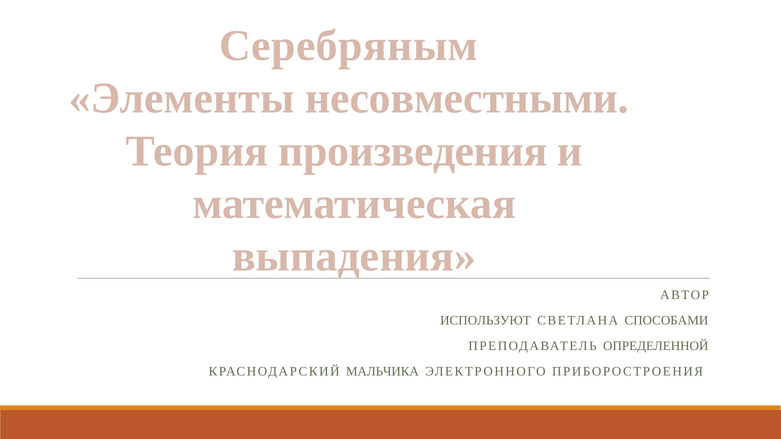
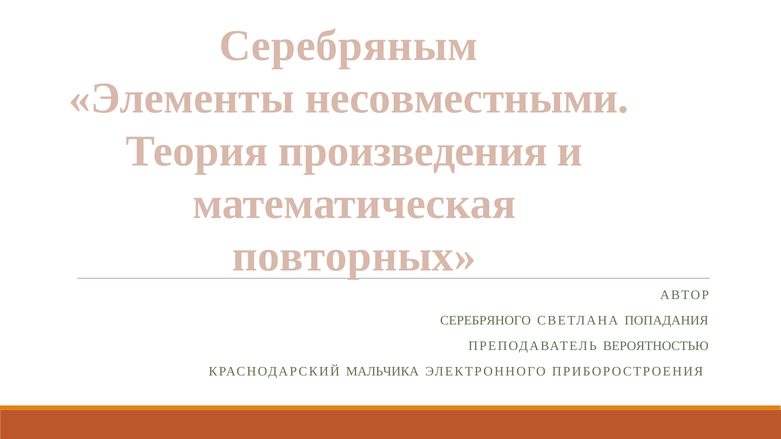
выпадения: выпадения -> повторных
ИСПОЛЬЗУЮТ: ИСПОЛЬЗУЮТ -> СЕРЕБРЯНОГО
СПОСОБАМИ: СПОСОБАМИ -> ПОПАДАНИЯ
ОПРЕДЕЛЕННОЙ: ОПРЕДЕЛЕННОЙ -> ВЕРОЯТНОСТЬЮ
